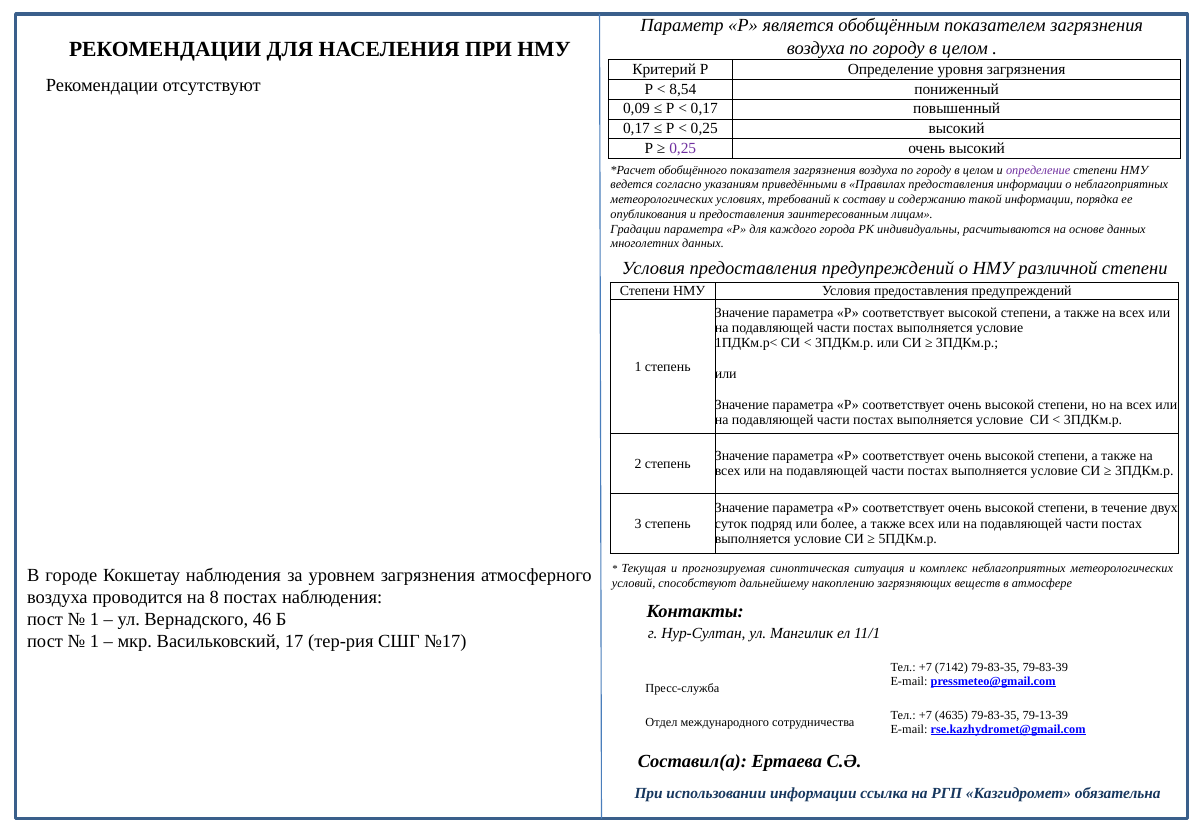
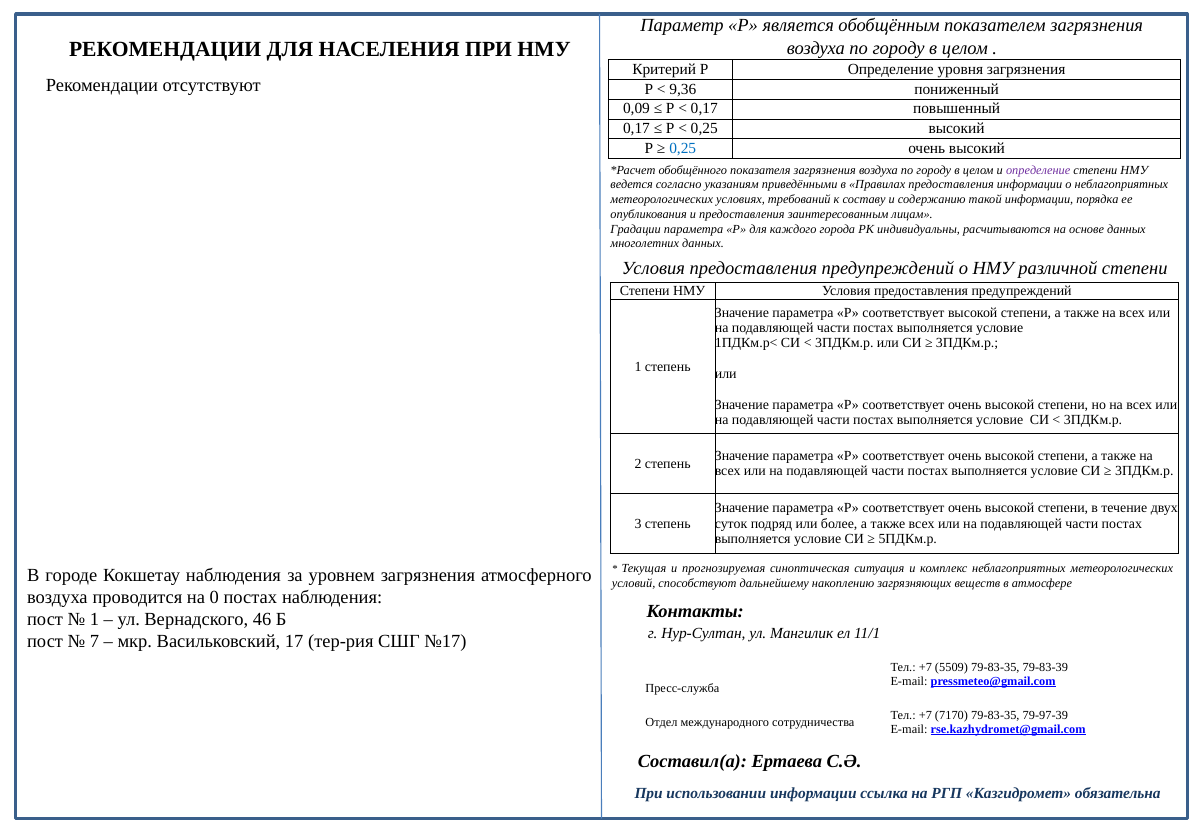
8,54: 8,54 -> 9,36
0,25 at (683, 149) colour: purple -> blue
8: 8 -> 0
1 at (94, 642): 1 -> 7
7142: 7142 -> 5509
4635: 4635 -> 7170
79-13-39: 79-13-39 -> 79-97-39
